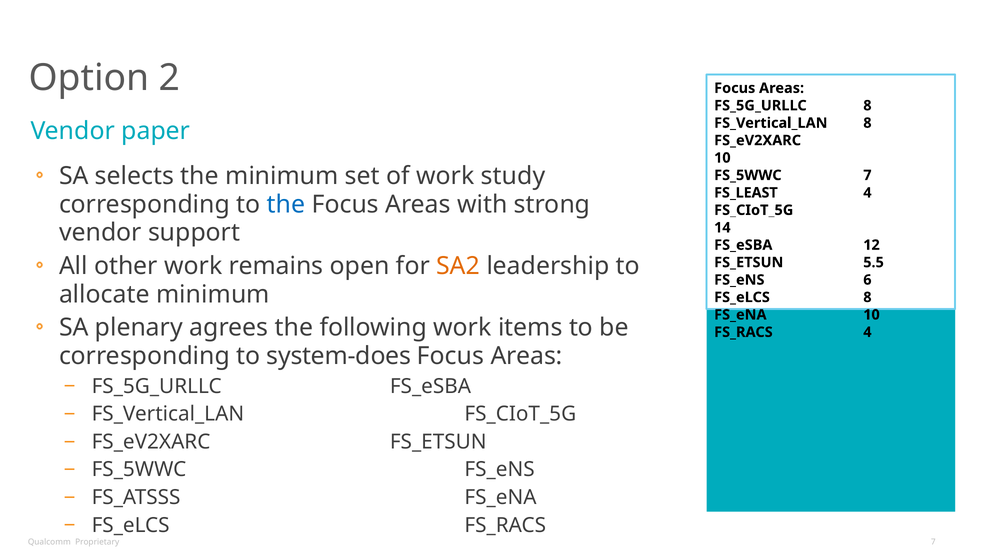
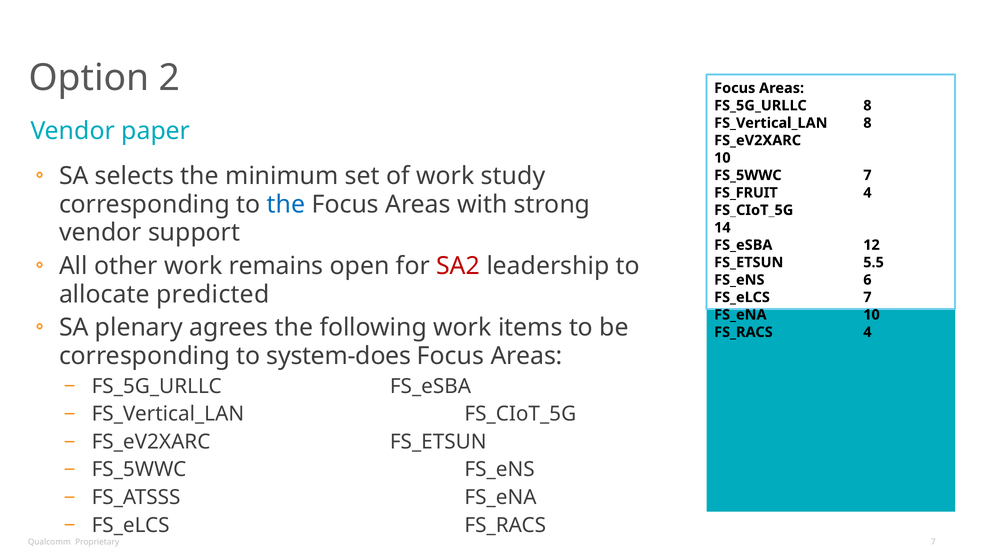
FS_LEAST: FS_LEAST -> FS_FRUIT
SA2 colour: orange -> red
allocate minimum: minimum -> predicted
FS_eLCS 8: 8 -> 7
